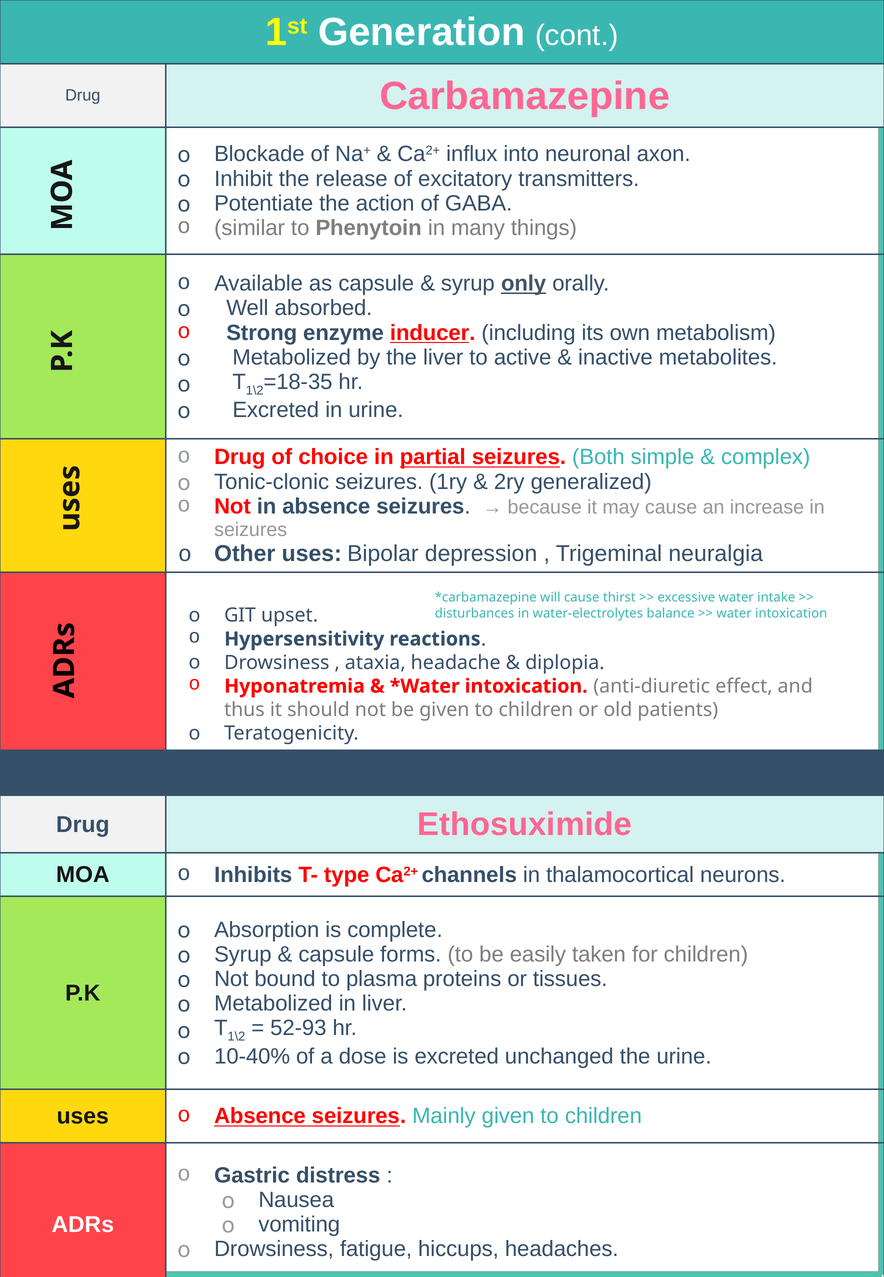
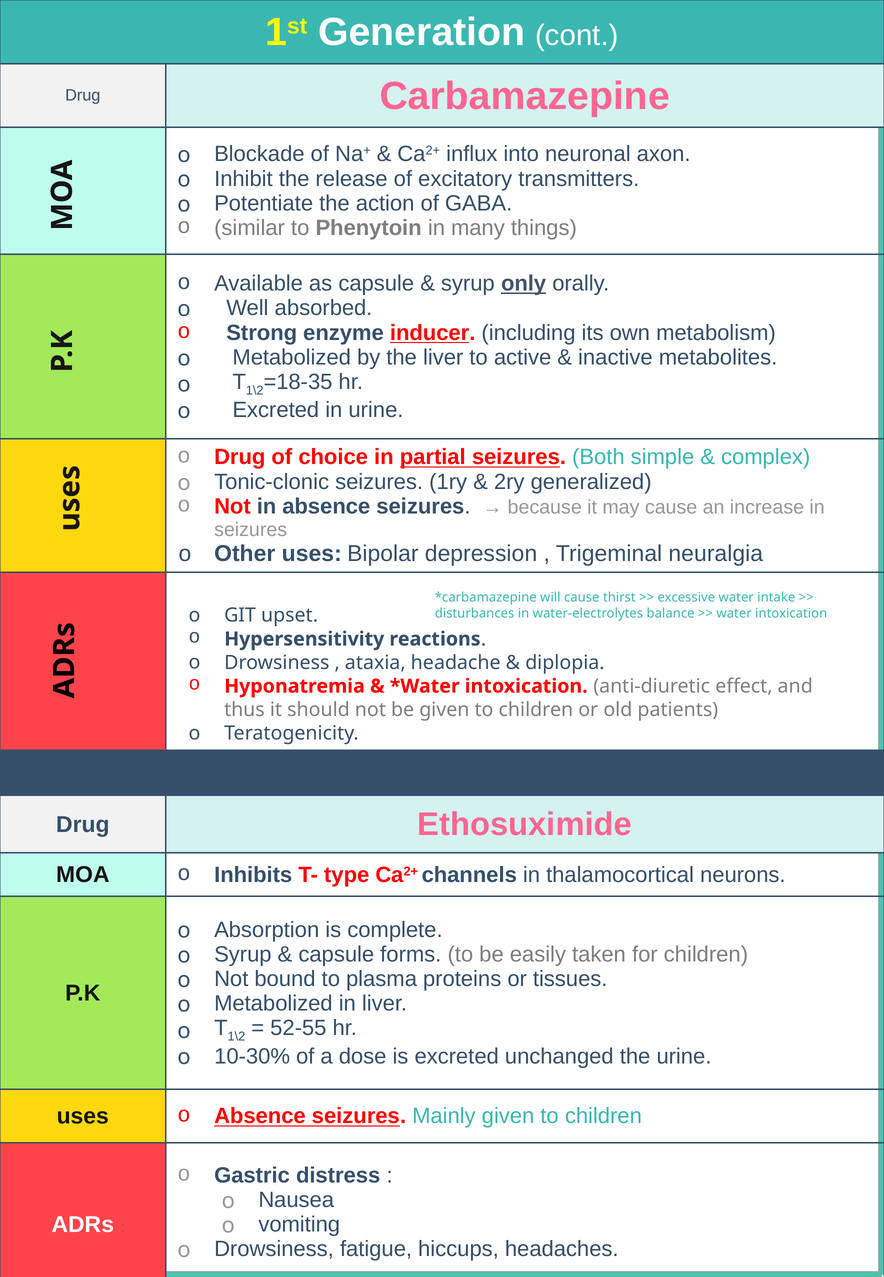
52-93: 52-93 -> 52-55
10-40%: 10-40% -> 10-30%
